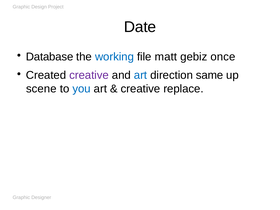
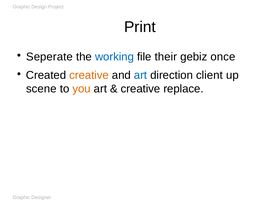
Date: Date -> Print
Database: Database -> Seperate
matt: matt -> their
creative at (89, 75) colour: purple -> orange
same: same -> client
you colour: blue -> orange
